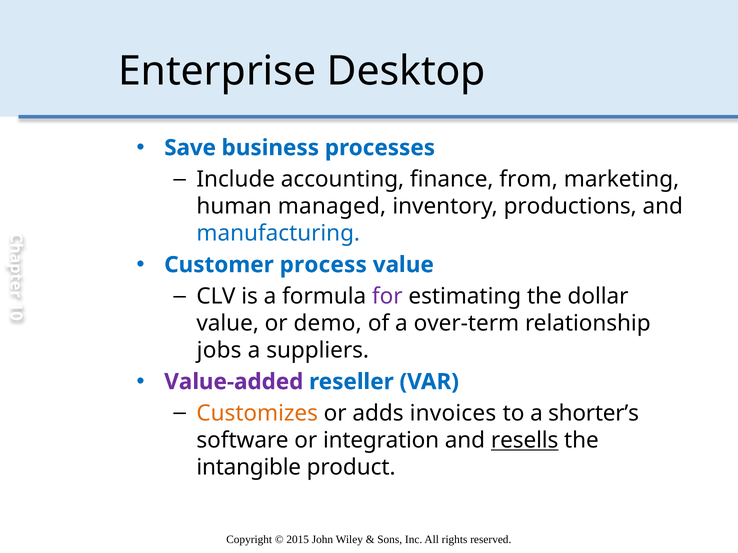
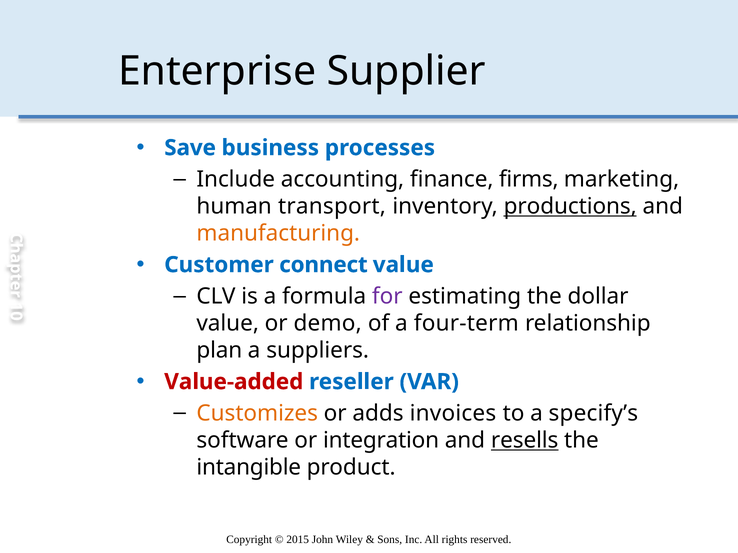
Desktop: Desktop -> Supplier
from: from -> firms
managed: managed -> transport
productions underline: none -> present
manufacturing colour: blue -> orange
process: process -> connect
over-term: over-term -> four-term
jobs: jobs -> plan
Value-added colour: purple -> red
shorter’s: shorter’s -> specify’s
